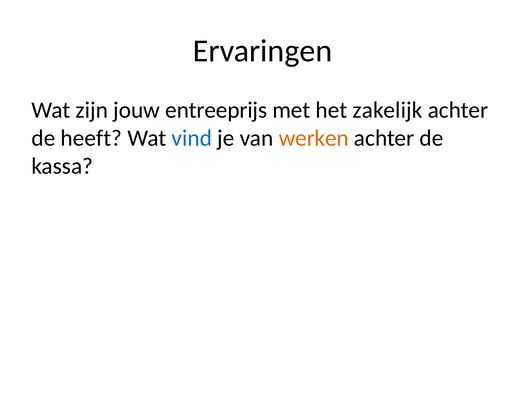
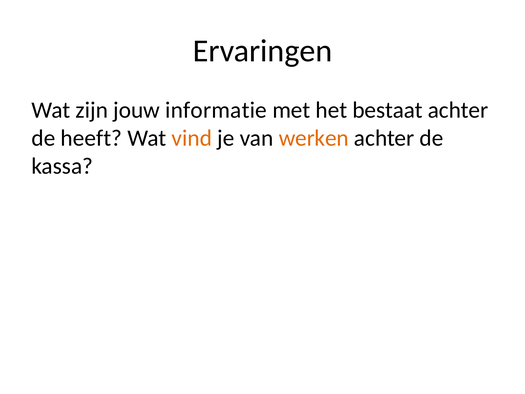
entreeprijs: entreeprijs -> informatie
zakelijk: zakelijk -> bestaat
vind colour: blue -> orange
